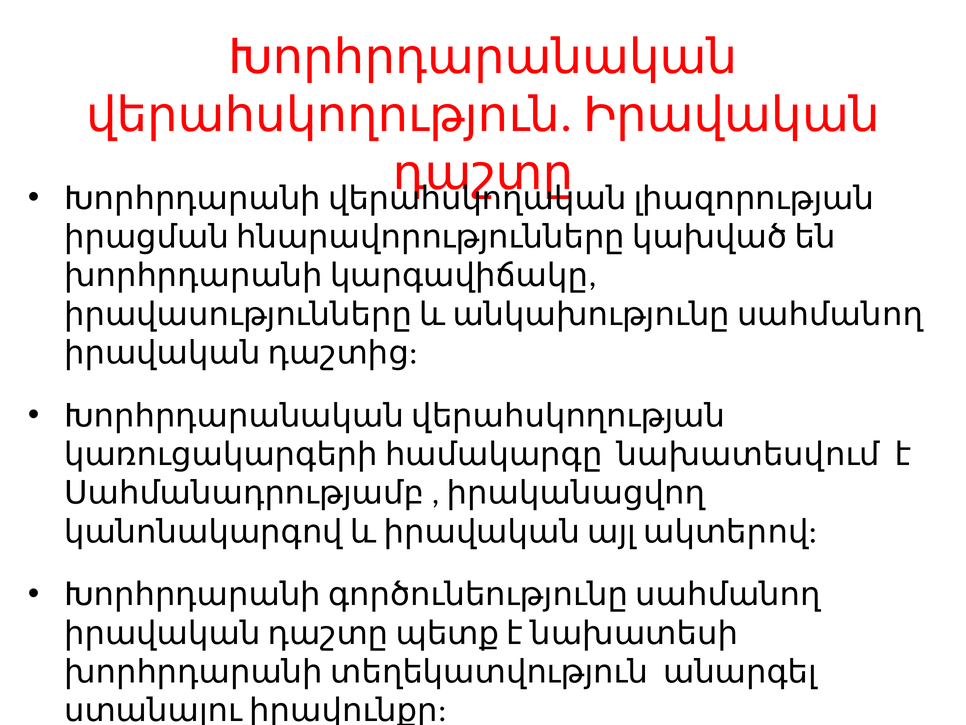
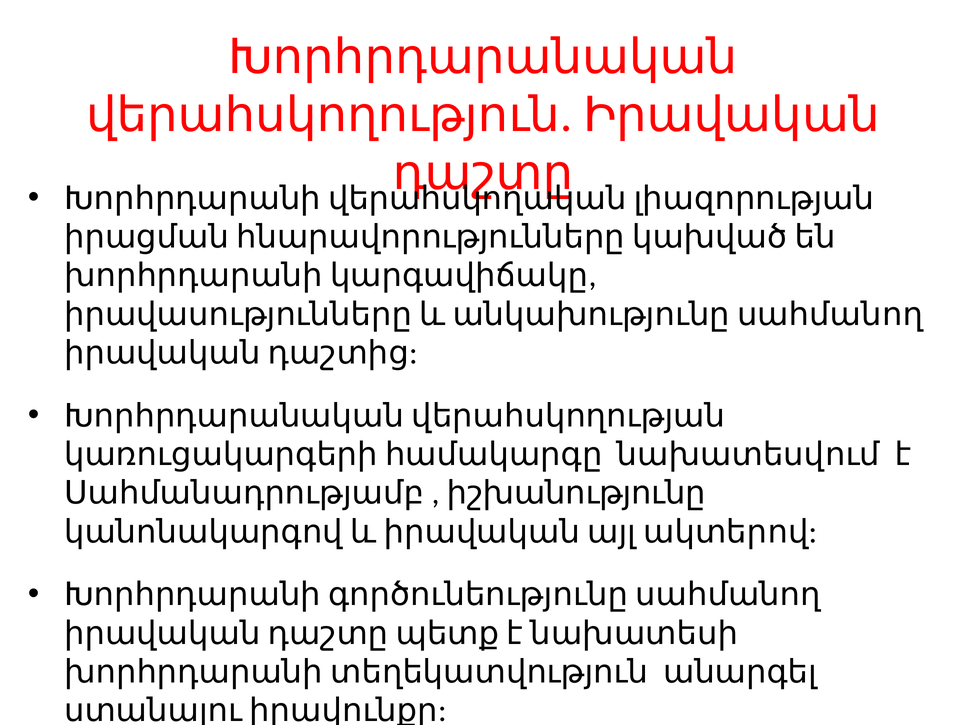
իրականացվող: իրականացվող -> իշխանությունը
